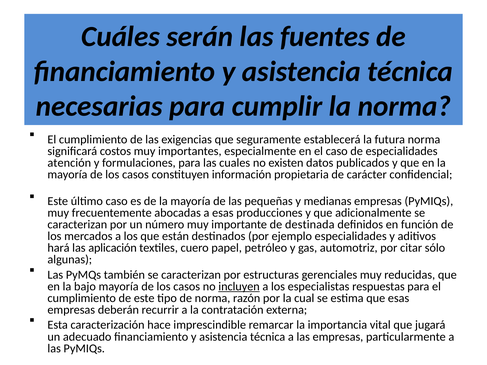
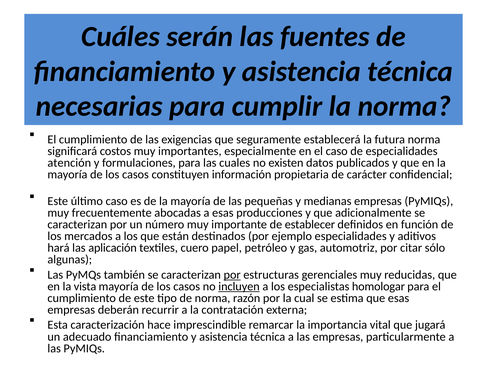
destinada: destinada -> establecer
por at (232, 275) underline: none -> present
bajo: bajo -> vista
respuestas: respuestas -> homologar
